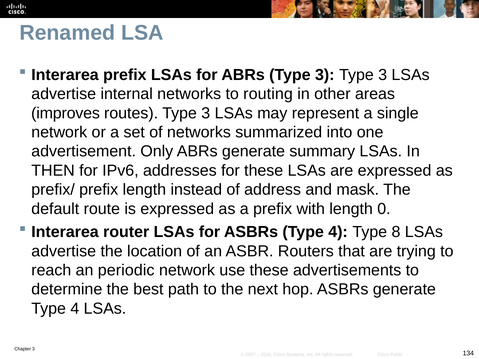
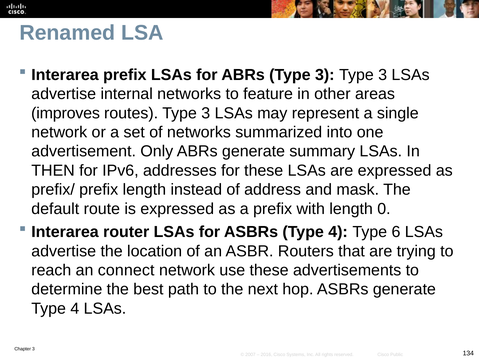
routing: routing -> feature
8: 8 -> 6
periodic: periodic -> connect
